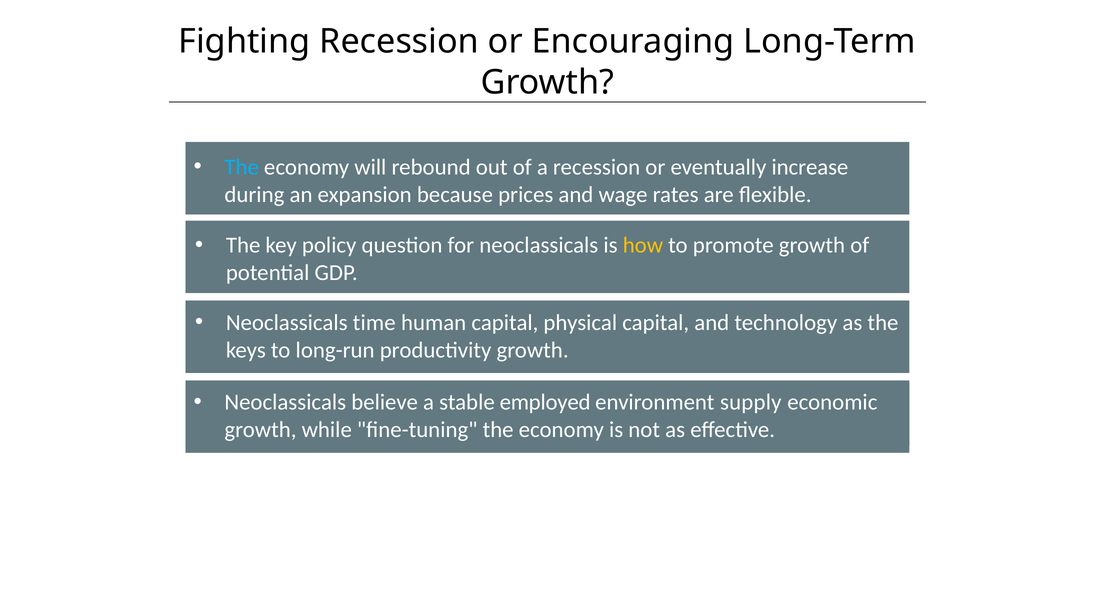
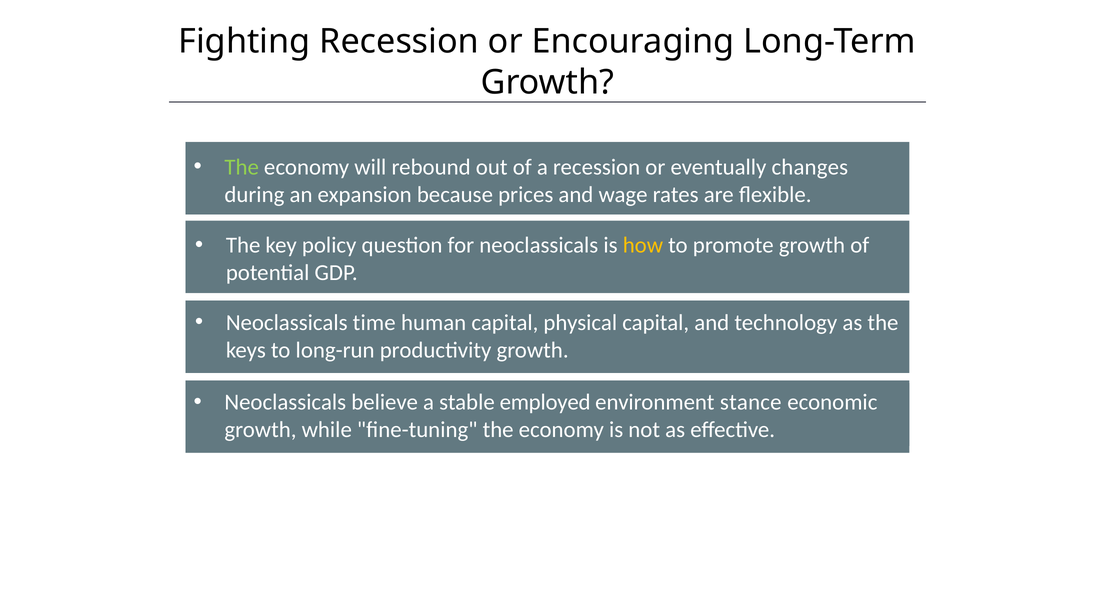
The at (242, 167) colour: light blue -> light green
increase: increase -> changes
supply: supply -> stance
